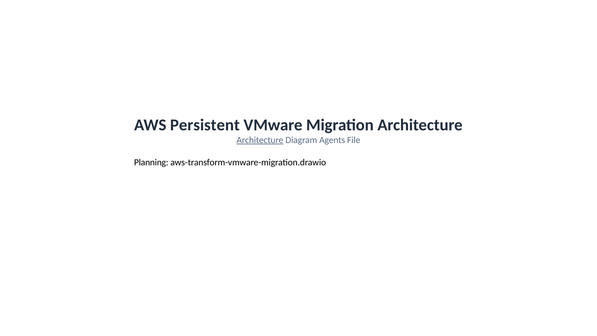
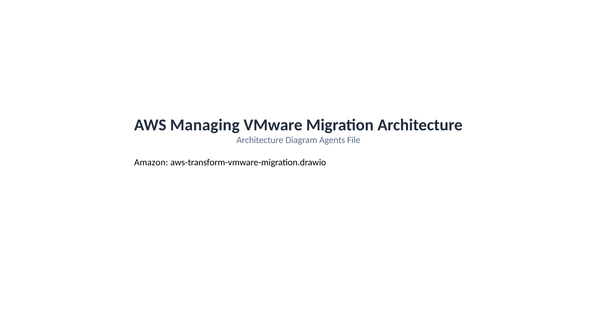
Persistent: Persistent -> Managing
Architecture at (260, 140) underline: present -> none
Planning: Planning -> Amazon
